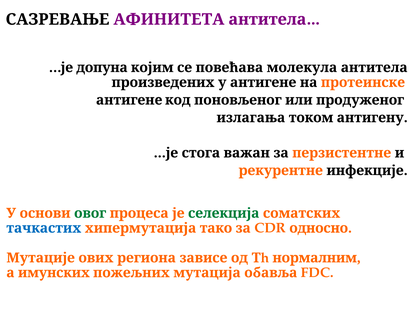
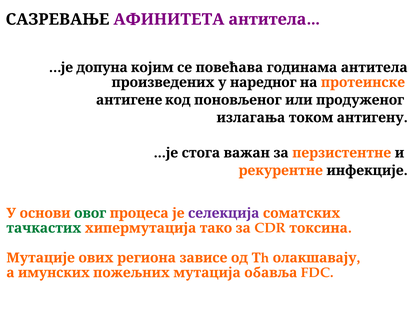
молекула: молекула -> годинама
антигене: антигене -> наредног
селекција colour: green -> purple
тачкастих colour: blue -> green
односно: односно -> токсина
нормалним: нормалним -> олакшавају
